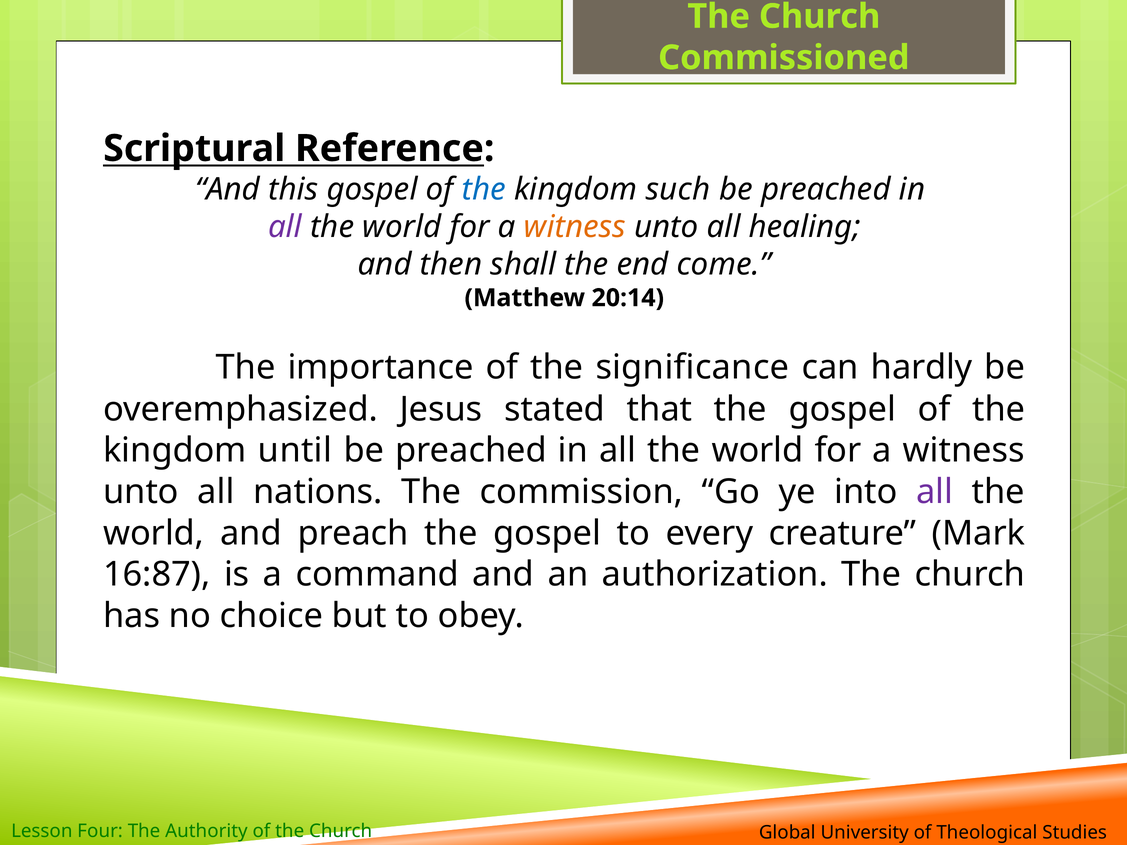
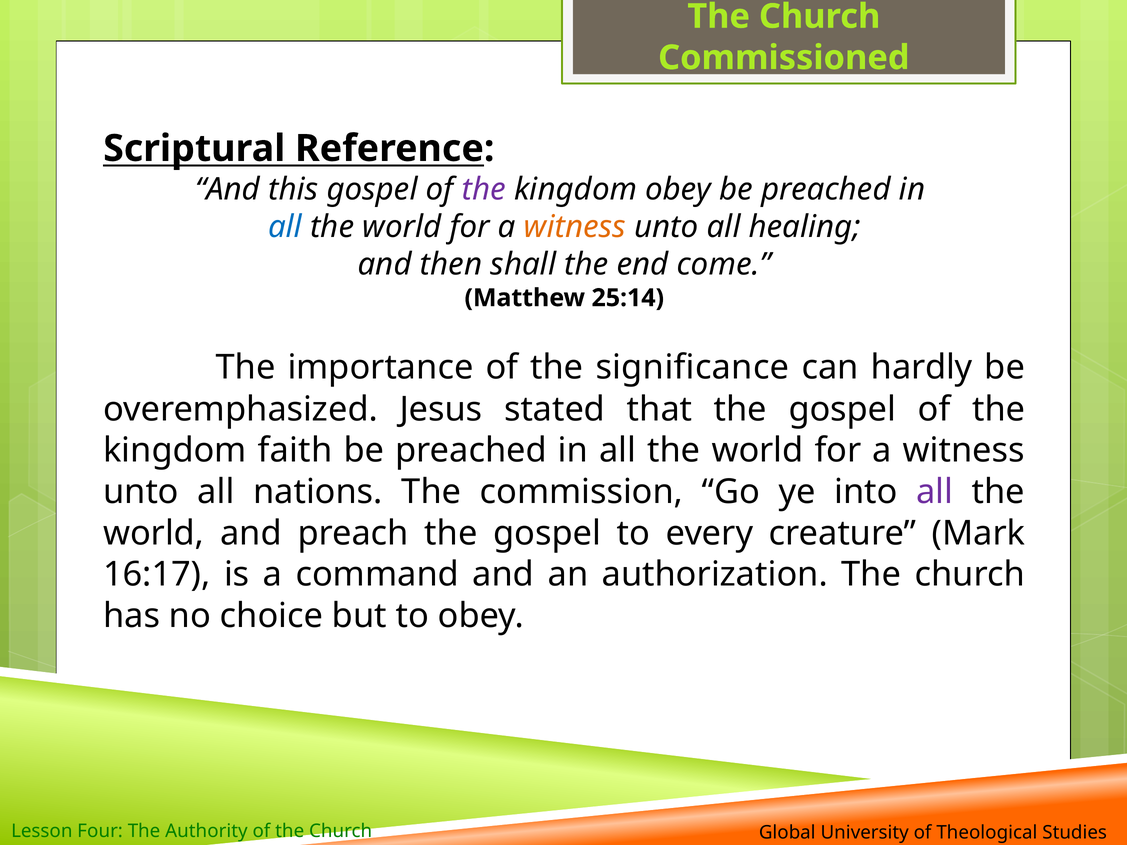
the at (484, 189) colour: blue -> purple
kingdom such: such -> obey
all at (285, 227) colour: purple -> blue
20:14: 20:14 -> 25:14
until: until -> faith
16:87: 16:87 -> 16:17
